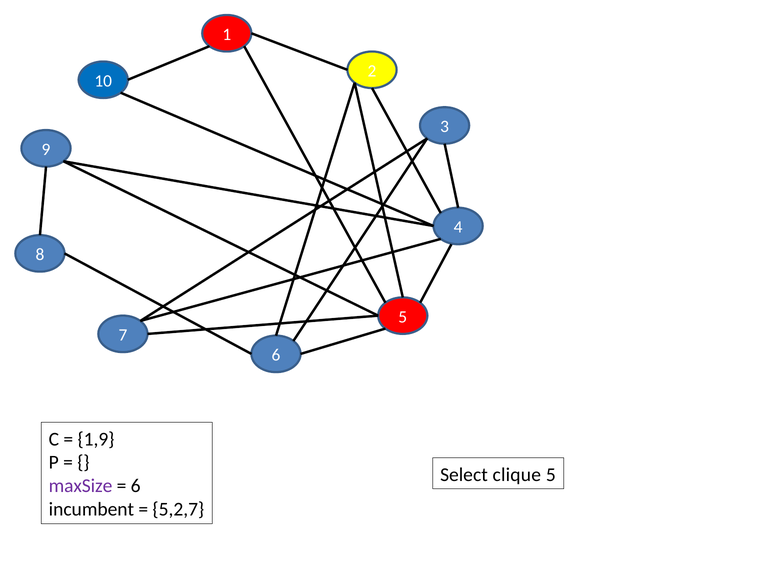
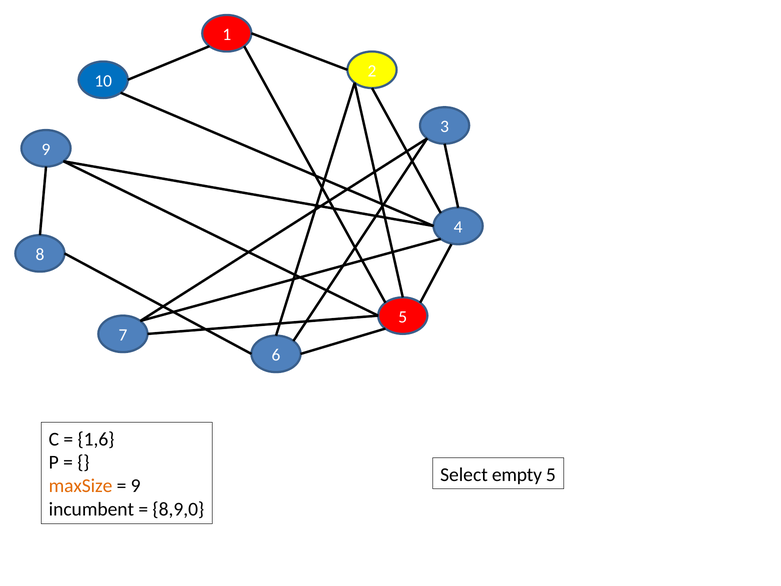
1,9: 1,9 -> 1,6
clique: clique -> empty
maxSize colour: purple -> orange
6 at (136, 486): 6 -> 9
5,2,7: 5,2,7 -> 8,9,0
